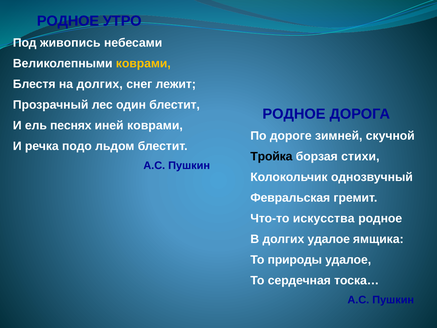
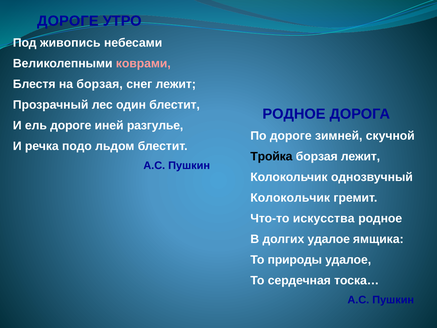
РОДНОЕ at (68, 21): РОДНОЕ -> ДОРОГЕ
коврами at (143, 64) colour: yellow -> pink
на долгих: долгих -> борзая
ель песнях: песнях -> дороге
иней коврами: коврами -> разгулье
борзая стихи: стихи -> лежит
Февральская at (290, 198): Февральская -> Колокольчик
